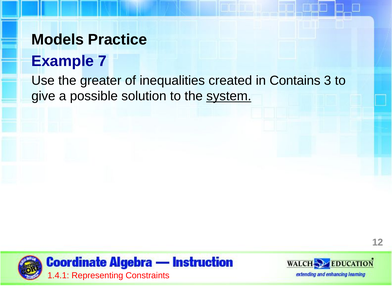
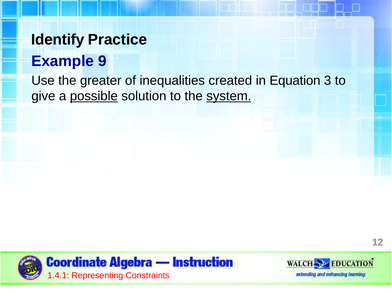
Models: Models -> Identify
7: 7 -> 9
Contains: Contains -> Equation
possible underline: none -> present
